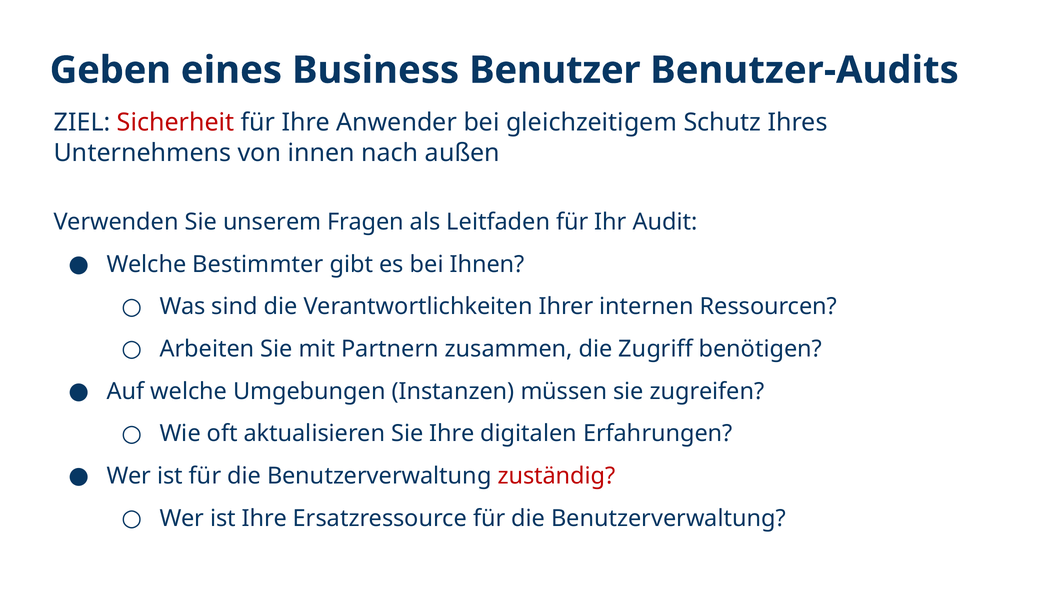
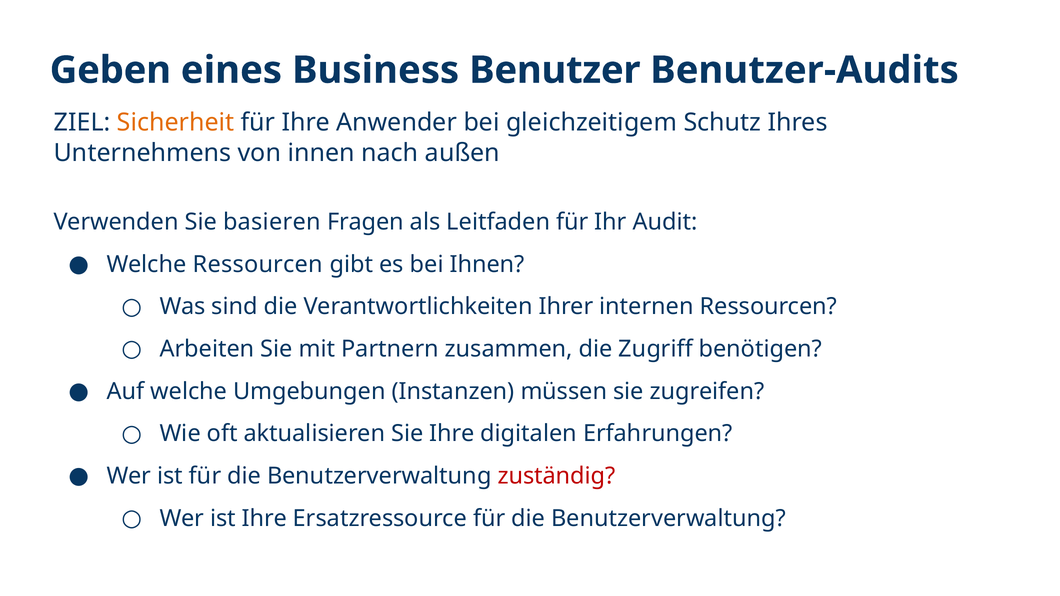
Sicherheit colour: red -> orange
unserem: unserem -> basieren
Welche Bestimmter: Bestimmter -> Ressourcen
